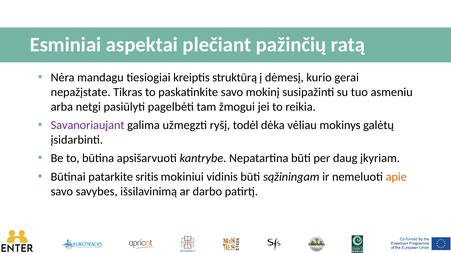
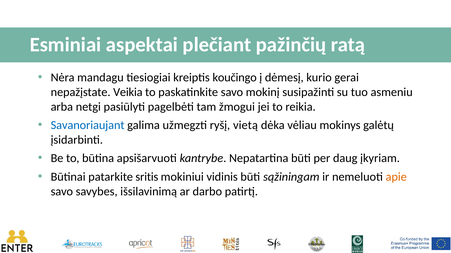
struktūrą: struktūrą -> koučingo
Tikras: Tikras -> Veikia
Savanoriaujant colour: purple -> blue
todėl: todėl -> vietą
